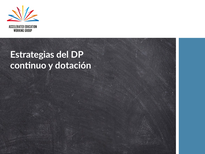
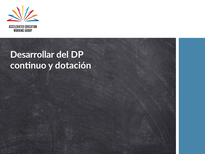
Estrategias: Estrategias -> Desarrollar
